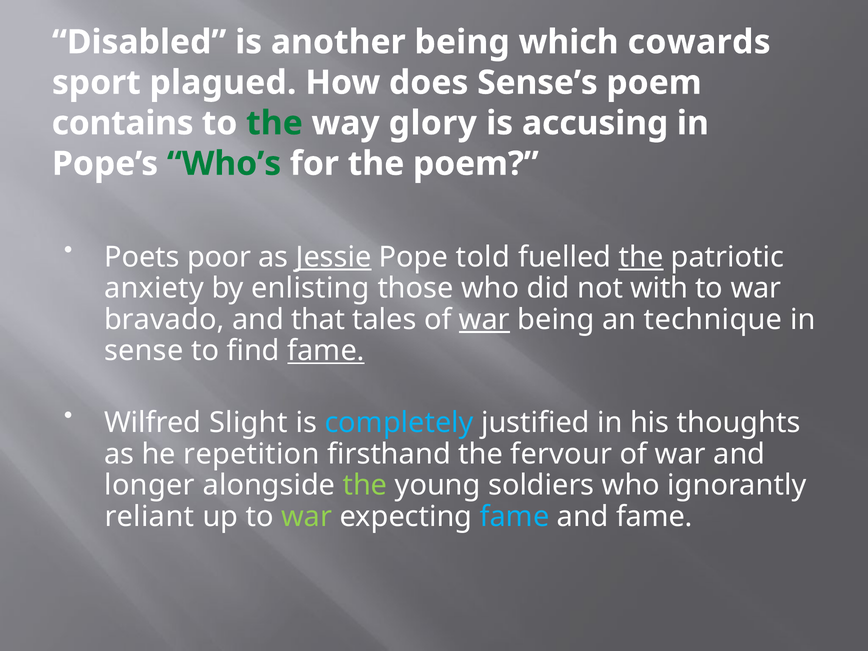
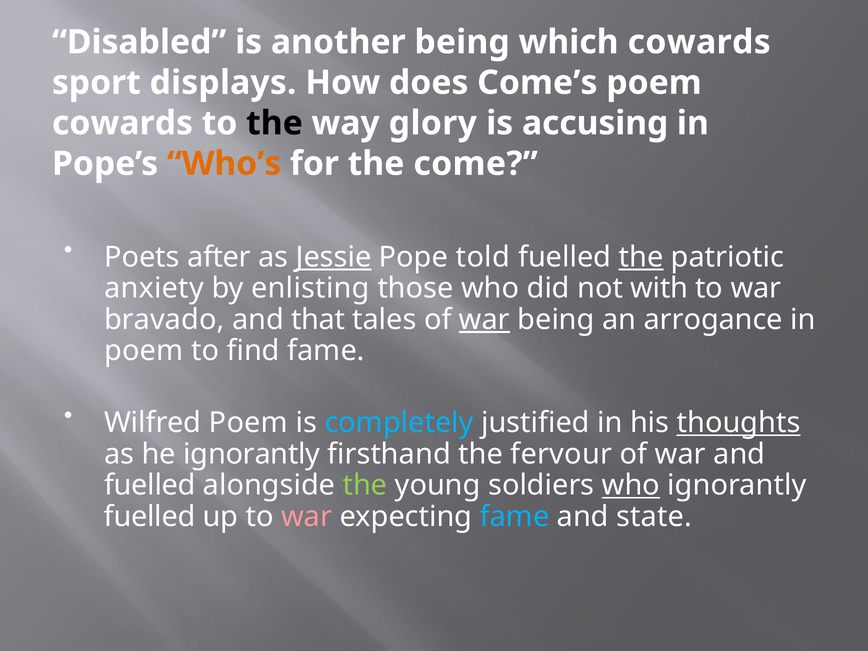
plagued: plagued -> displays
Sense’s: Sense’s -> Come’s
contains at (123, 123): contains -> cowards
the at (274, 123) colour: green -> black
Who’s colour: green -> orange
the poem: poem -> come
poor: poor -> after
technique: technique -> arrogance
sense at (144, 351): sense -> poem
fame at (326, 351) underline: present -> none
Wilfred Slight: Slight -> Poem
thoughts underline: none -> present
he repetition: repetition -> ignorantly
longer at (150, 485): longer -> fuelled
who at (631, 485) underline: none -> present
reliant at (149, 517): reliant -> fuelled
war at (307, 517) colour: light green -> pink
and fame: fame -> state
